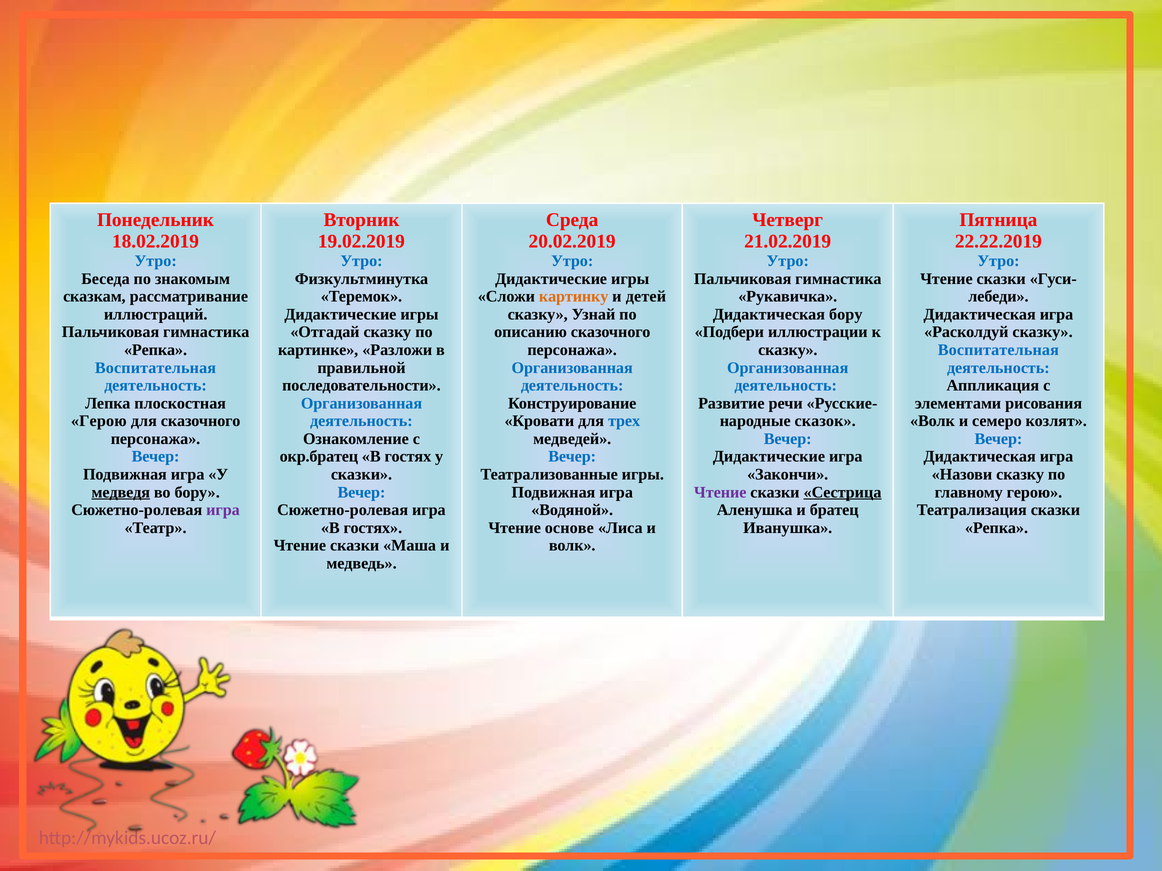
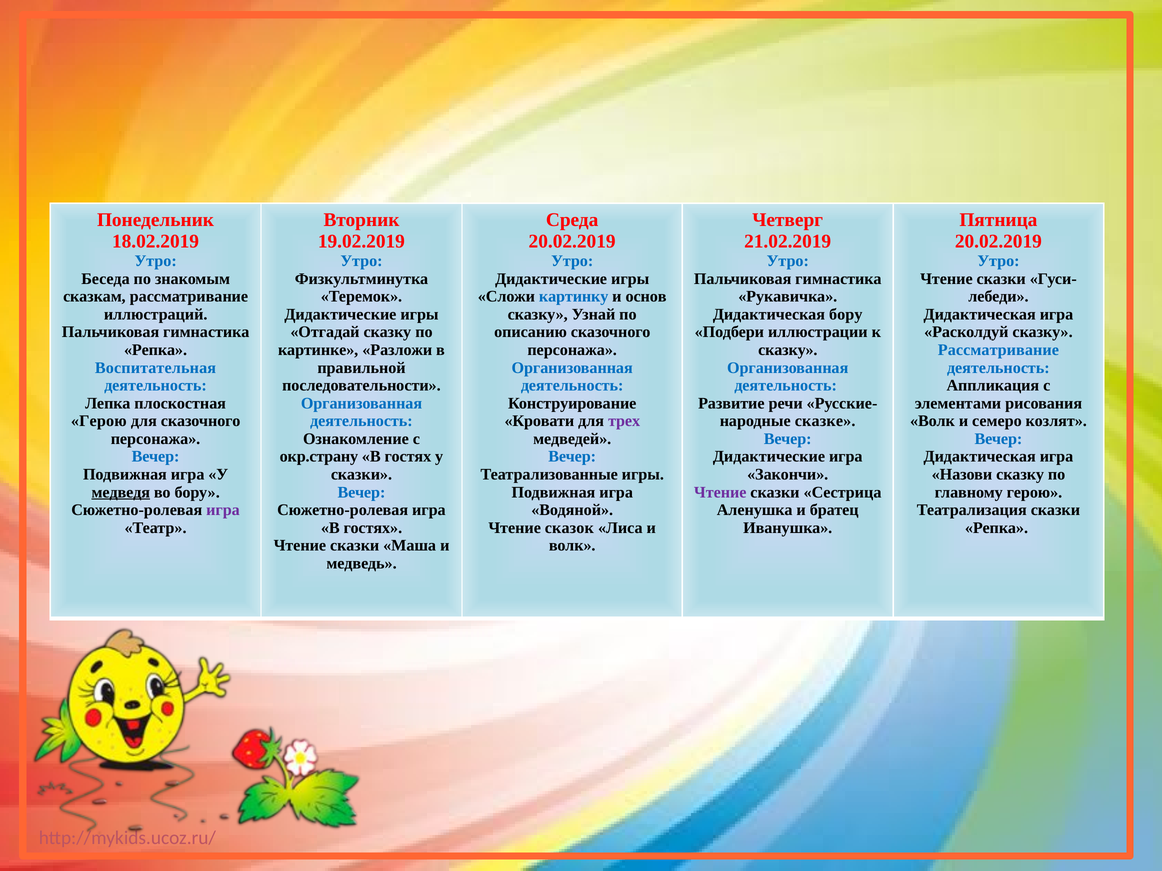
22.22.2019 at (998, 242): 22.22.2019 -> 20.02.2019
картинку colour: orange -> blue
детей: детей -> основ
Воспитательная at (998, 350): Воспитательная -> Рассматривание
трех colour: blue -> purple
сказок: сказок -> сказке
окр.братец: окр.братец -> окр.страну
Сестрица underline: present -> none
основе: основе -> сказок
